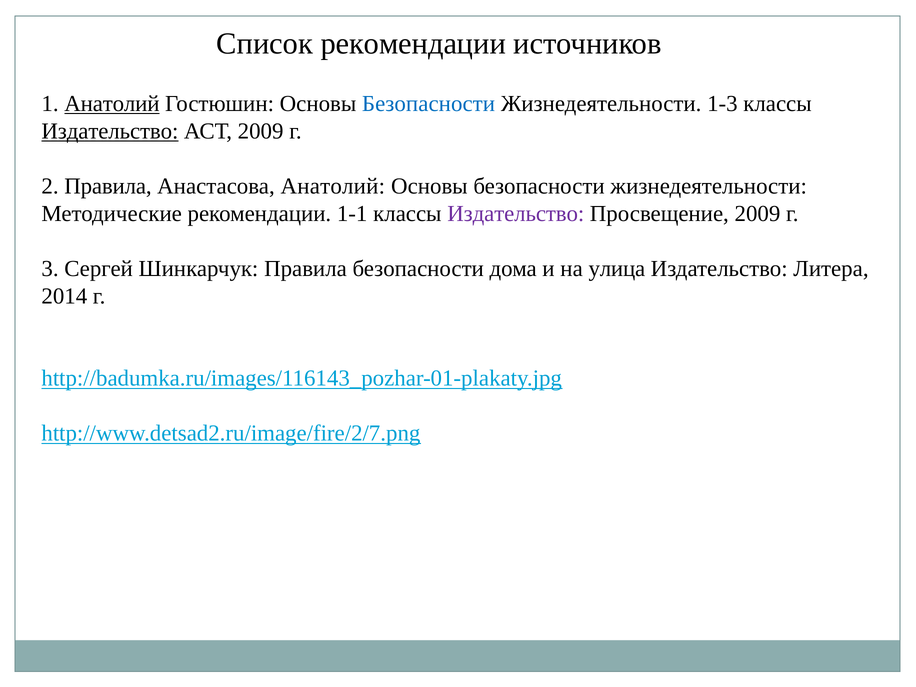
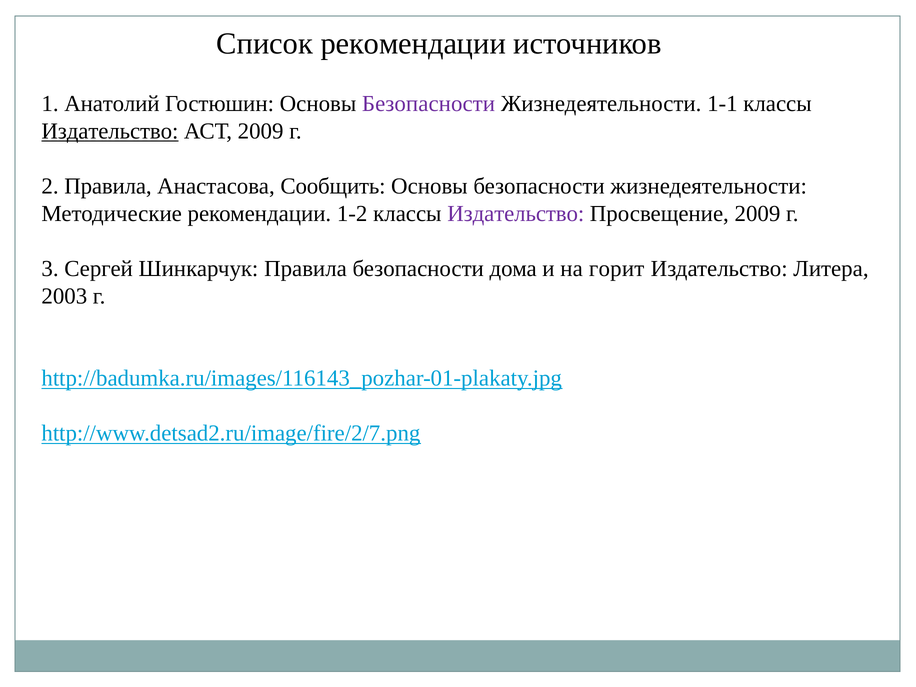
Анатолий at (112, 104) underline: present -> none
Безопасности at (429, 104) colour: blue -> purple
1-3: 1-3 -> 1-1
Анастасова Анатолий: Анатолий -> Сообщить
1-1: 1-1 -> 1-2
улица: улица -> горит
2014: 2014 -> 2003
